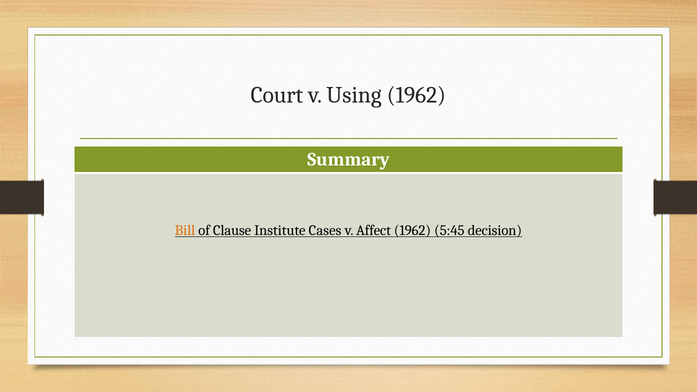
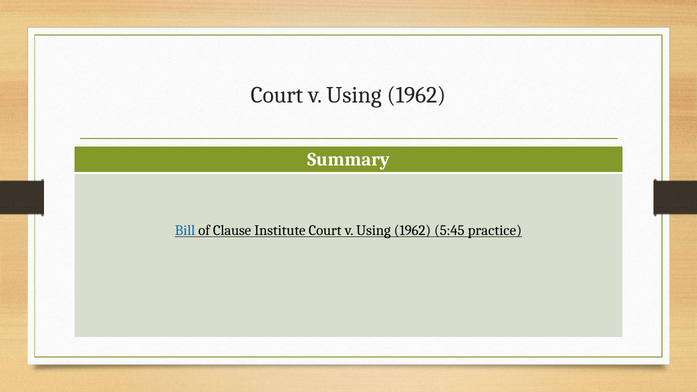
Bill colour: orange -> blue
Institute Cases: Cases -> Court
Affect at (374, 231): Affect -> Using
decision: decision -> practice
